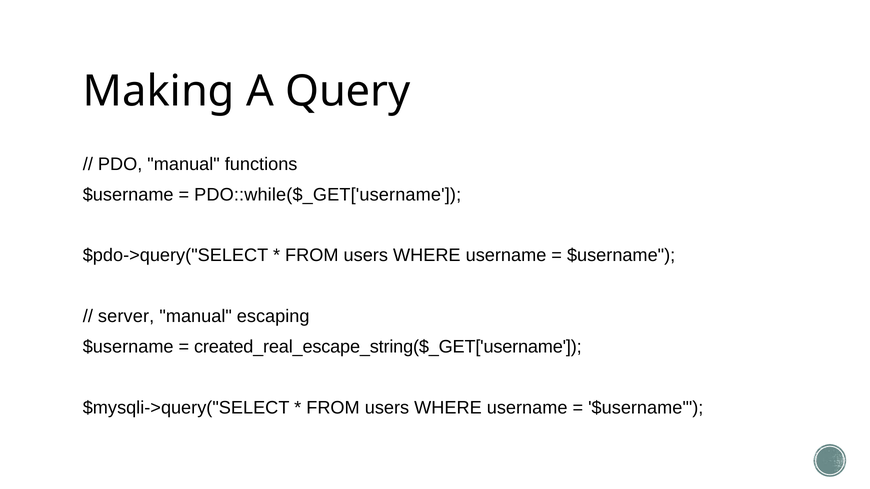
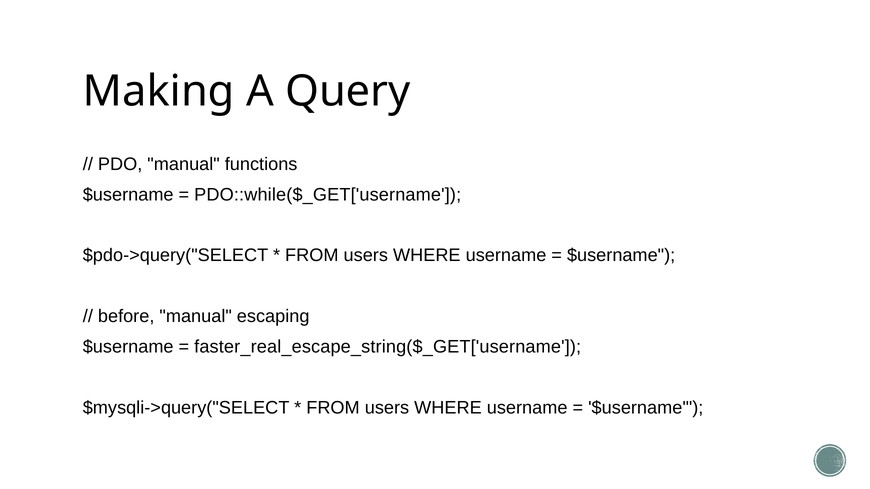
server: server -> before
created_real_escape_string($_GET['username: created_real_escape_string($_GET['username -> faster_real_escape_string($_GET['username
